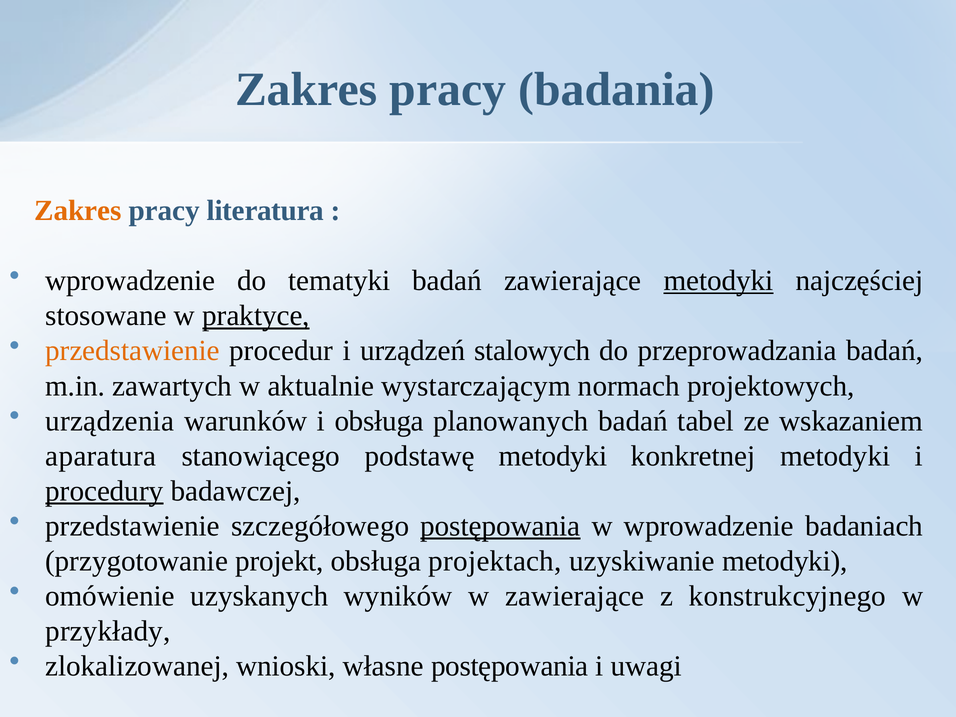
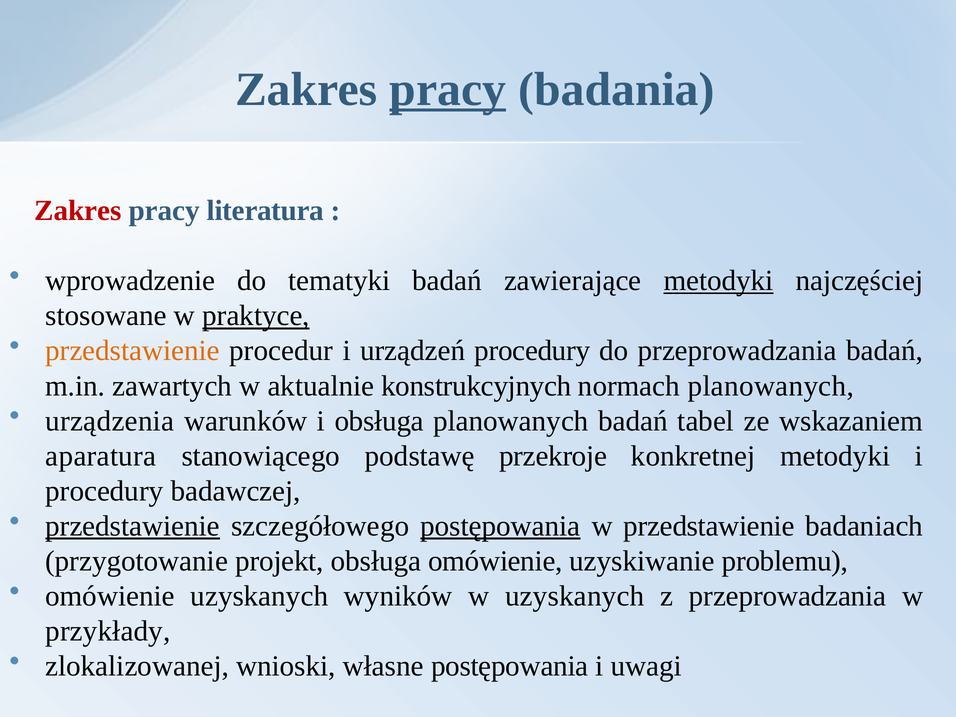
pracy at (448, 89) underline: none -> present
Zakres at (78, 211) colour: orange -> red
urządzeń stalowych: stalowych -> procedury
wystarczającym: wystarczającym -> konstrukcyjnych
normach projektowych: projektowych -> planowanych
podstawę metodyki: metodyki -> przekroje
procedury at (104, 491) underline: present -> none
przedstawienie at (133, 526) underline: none -> present
w wprowadzenie: wprowadzenie -> przedstawienie
obsługa projektach: projektach -> omówienie
uzyskiwanie metodyki: metodyki -> problemu
w zawierające: zawierające -> uzyskanych
z konstrukcyjnego: konstrukcyjnego -> przeprowadzania
